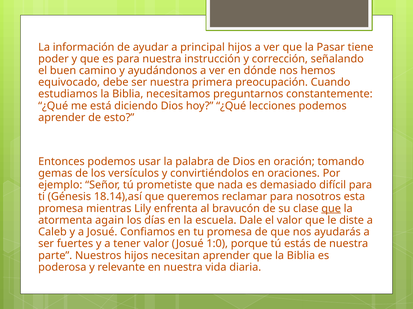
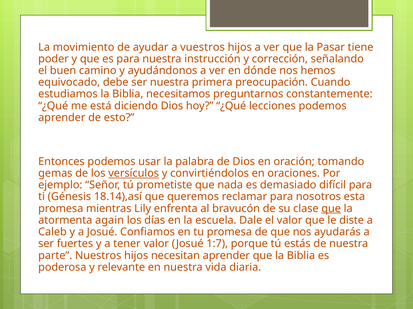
información: información -> movimiento
principal: principal -> vuestros
versículos underline: none -> present
1:0: 1:0 -> 1:7
